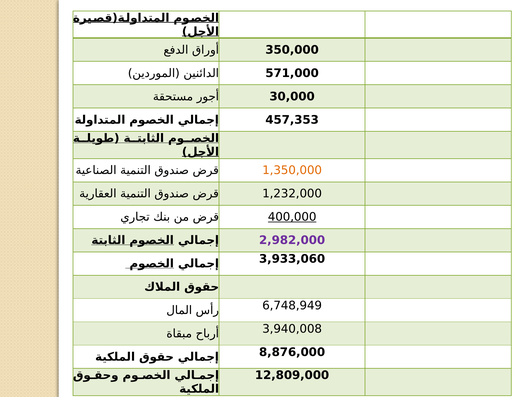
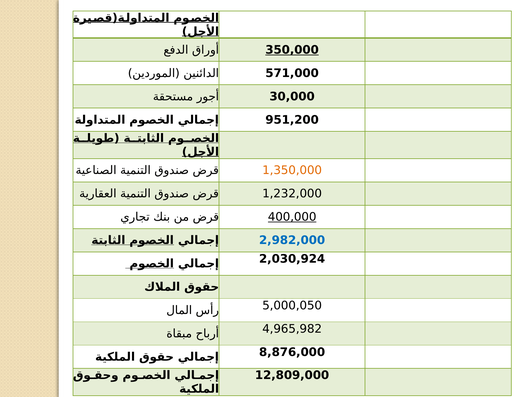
350,000 underline: none -> present
457,353: 457,353 -> 951,200
2,982,000 colour: purple -> blue
3,933,060: 3,933,060 -> 2,030,924
6,748,949: 6,748,949 -> 5,000,050
3,940,008: 3,940,008 -> 4,965,982
